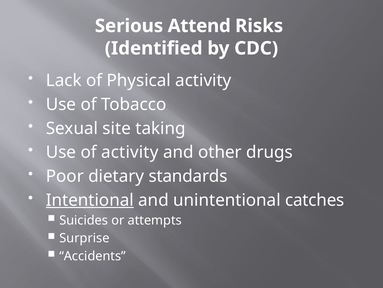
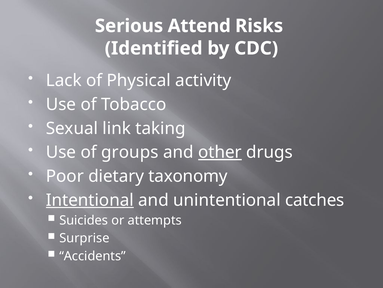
site: site -> link
of activity: activity -> groups
other underline: none -> present
standards: standards -> taxonomy
